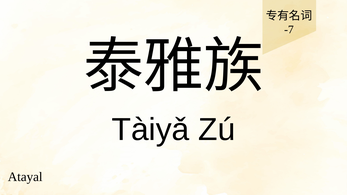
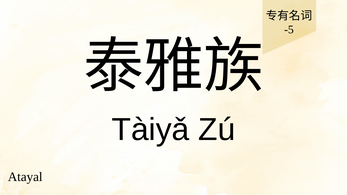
-7: -7 -> -5
